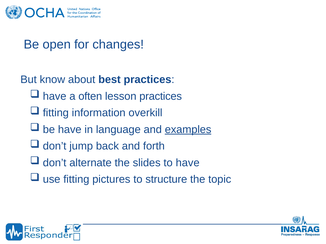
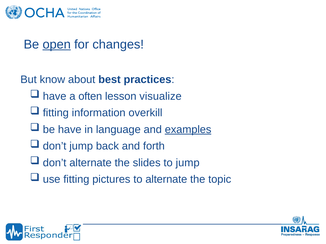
open underline: none -> present
lesson practices: practices -> visualize
to have: have -> jump
to structure: structure -> alternate
